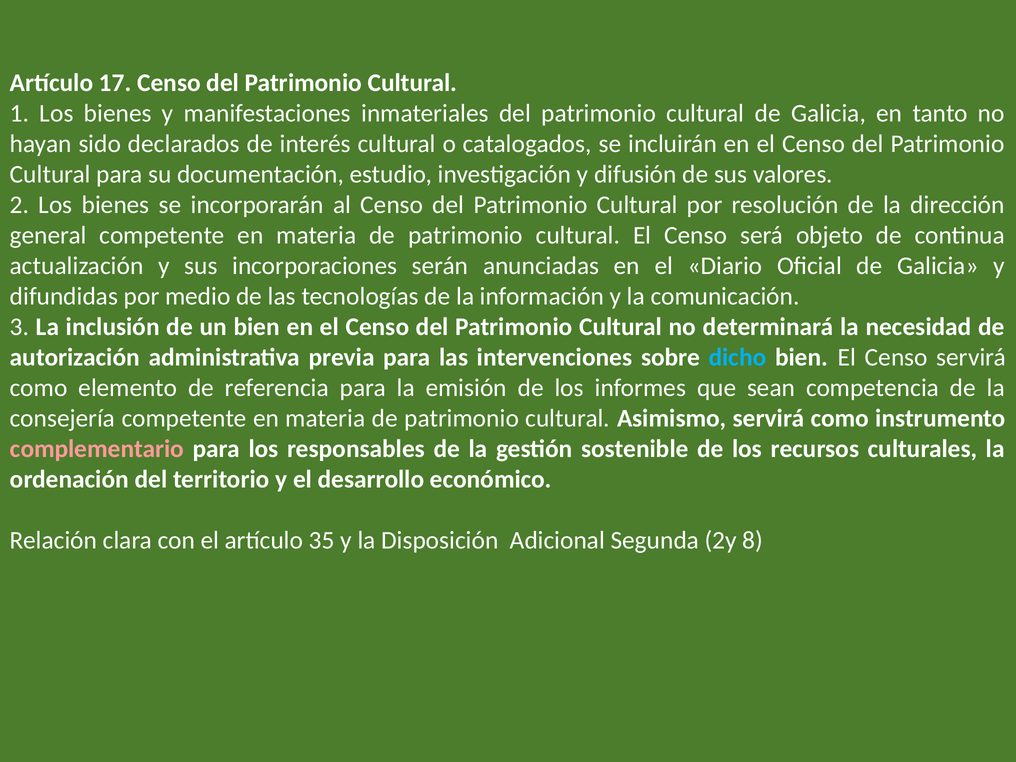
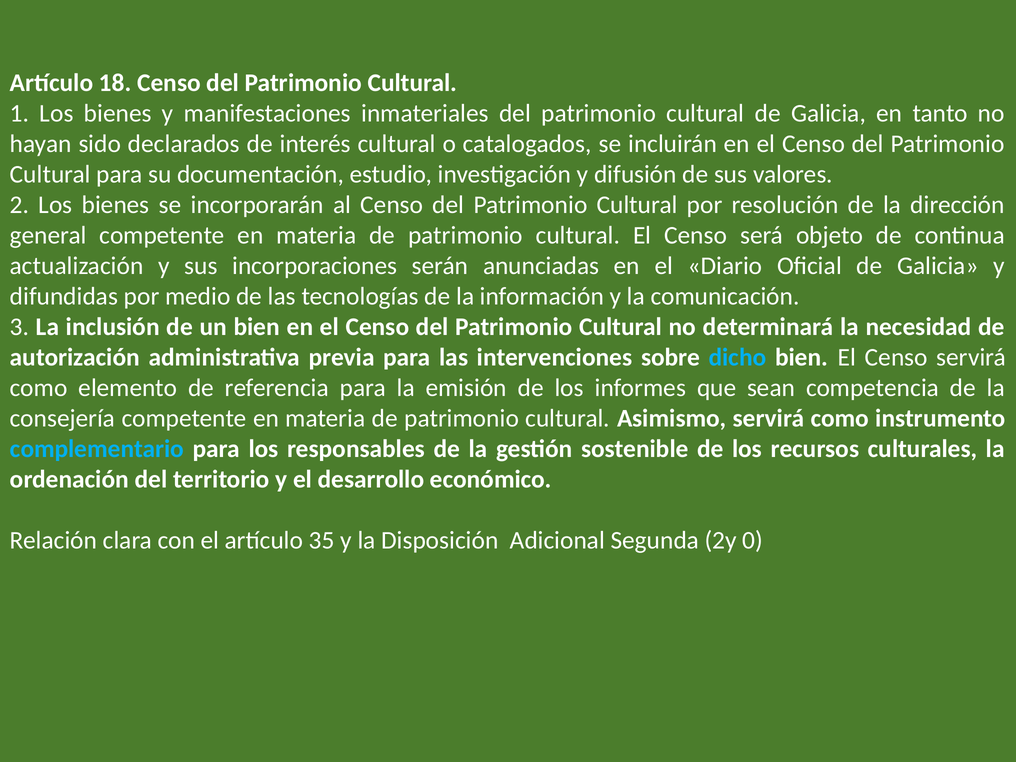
17: 17 -> 18
complementario colour: pink -> light blue
8: 8 -> 0
